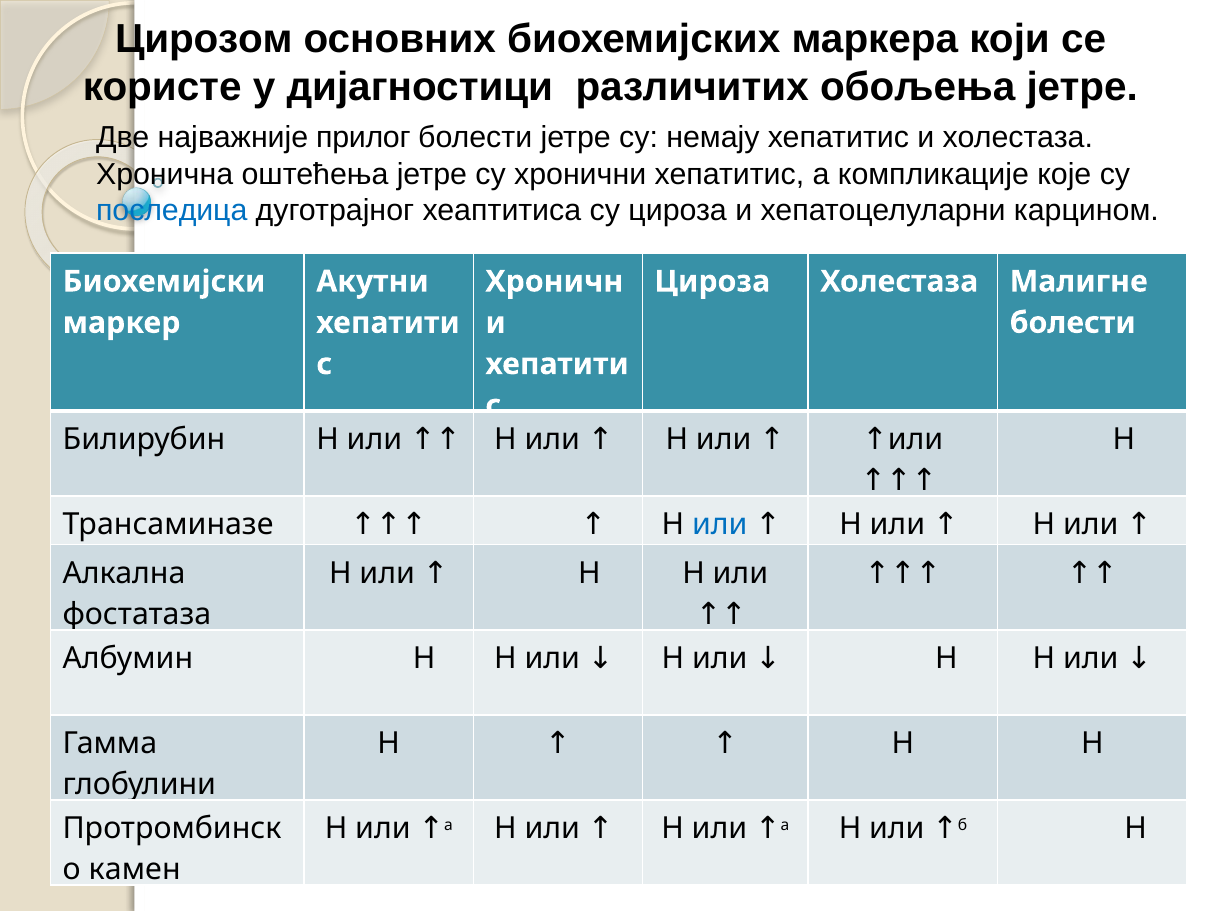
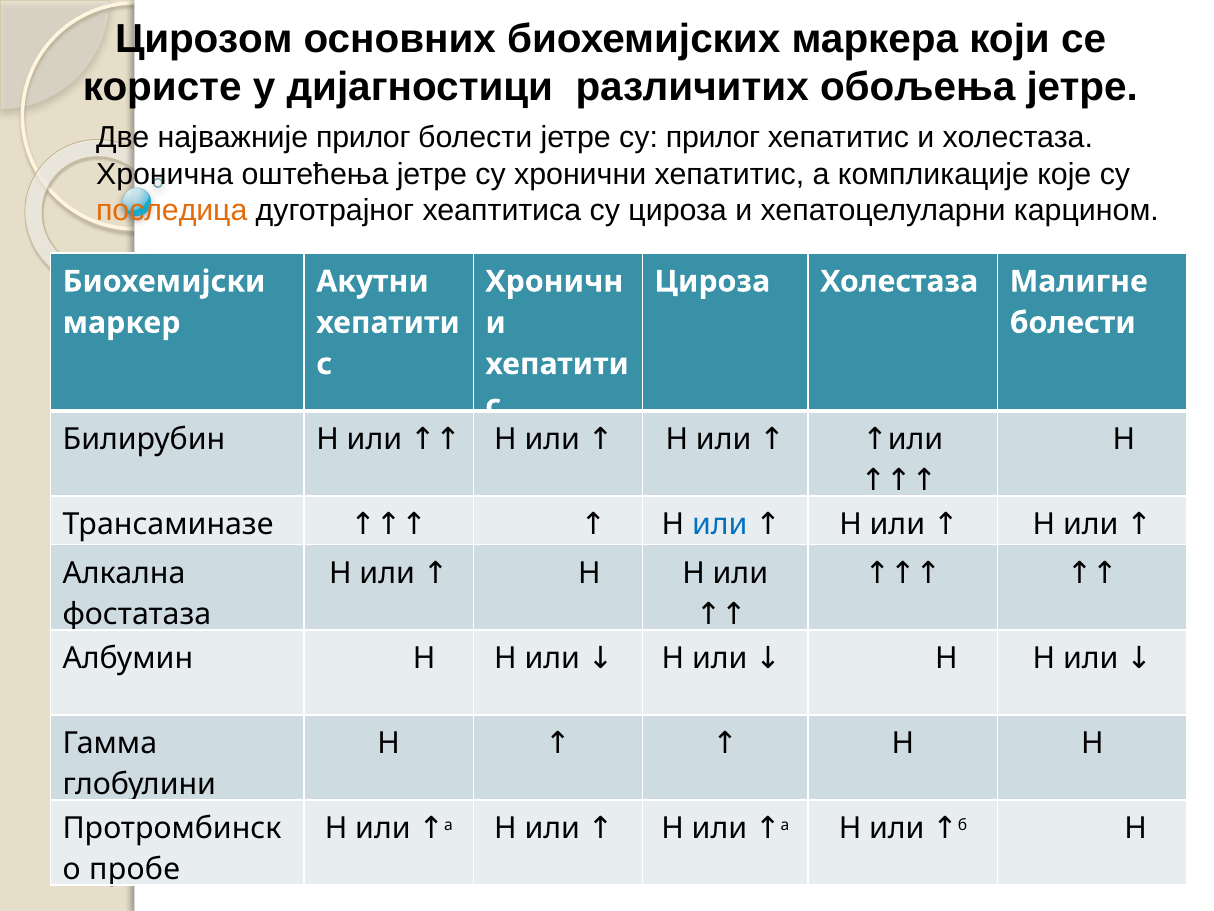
су немају: немају -> прилог
последица colour: blue -> orange
камен: камен -> пробе
